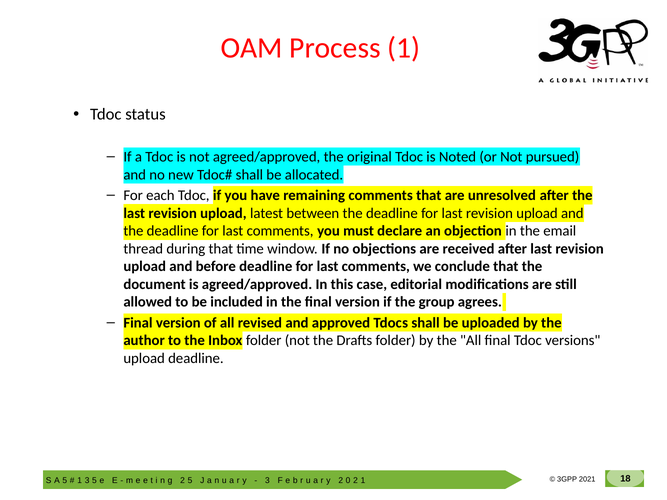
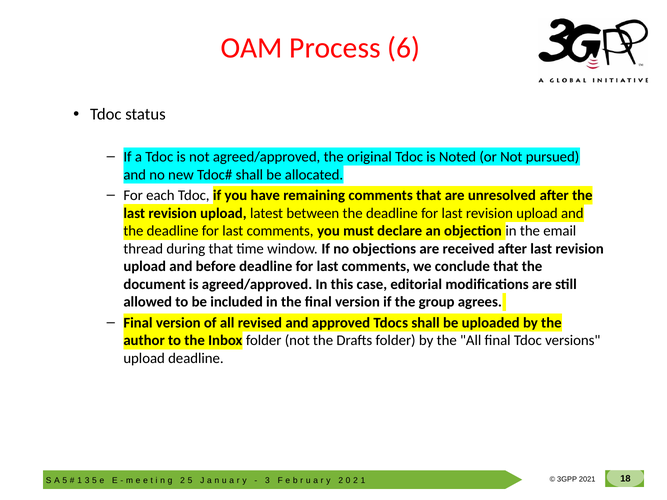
Process 1: 1 -> 6
